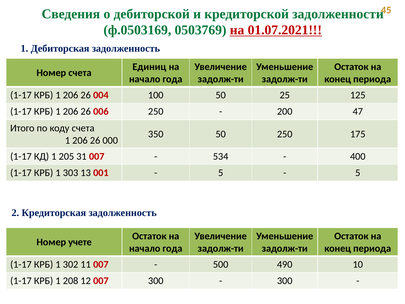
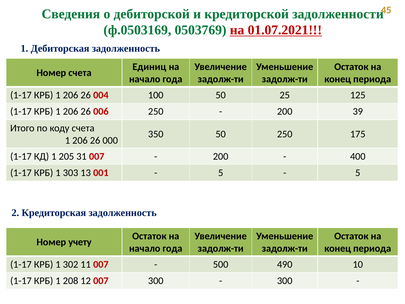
47: 47 -> 39
534 at (221, 156): 534 -> 200
учете: учете -> учету
